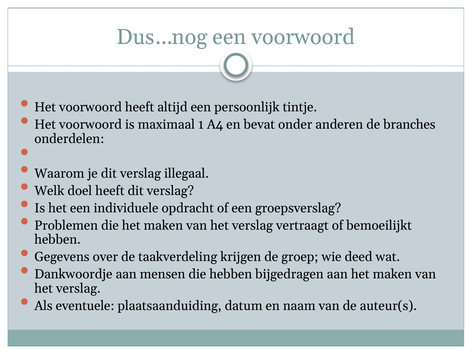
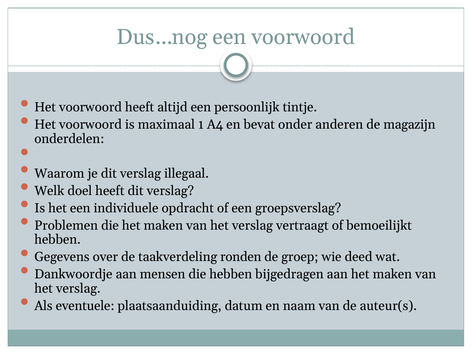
branches: branches -> magazijn
krijgen: krijgen -> ronden
